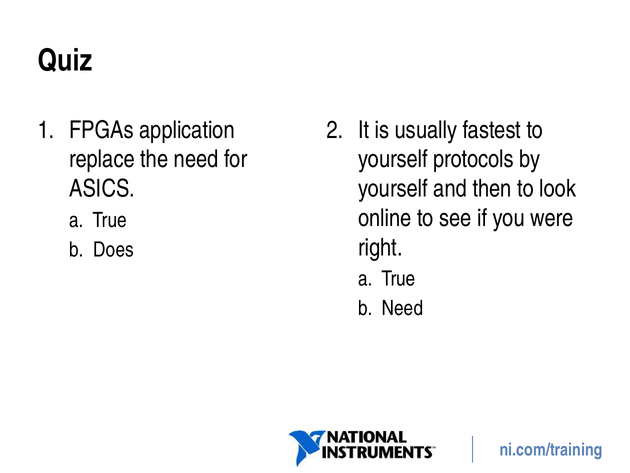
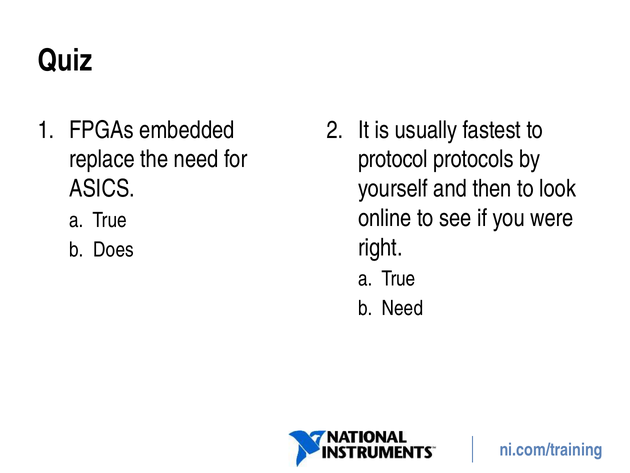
application: application -> embedded
yourself at (393, 159): yourself -> protocol
